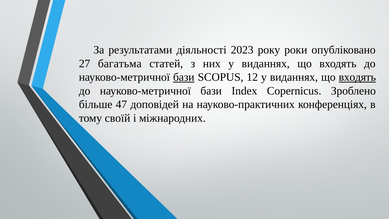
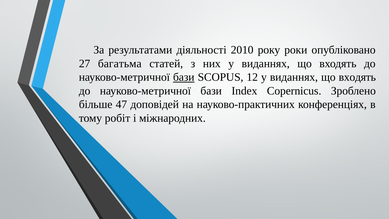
2023: 2023 -> 2010
входять at (357, 77) underline: present -> none
своїй: своїй -> робіт
